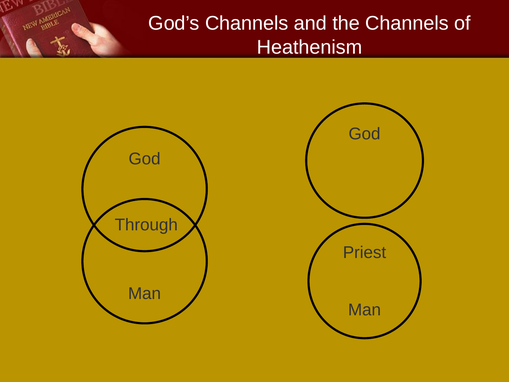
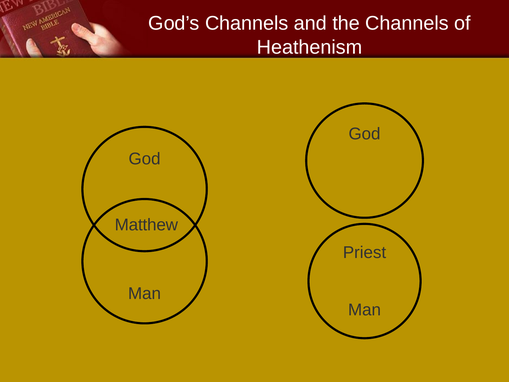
Through: Through -> Matthew
